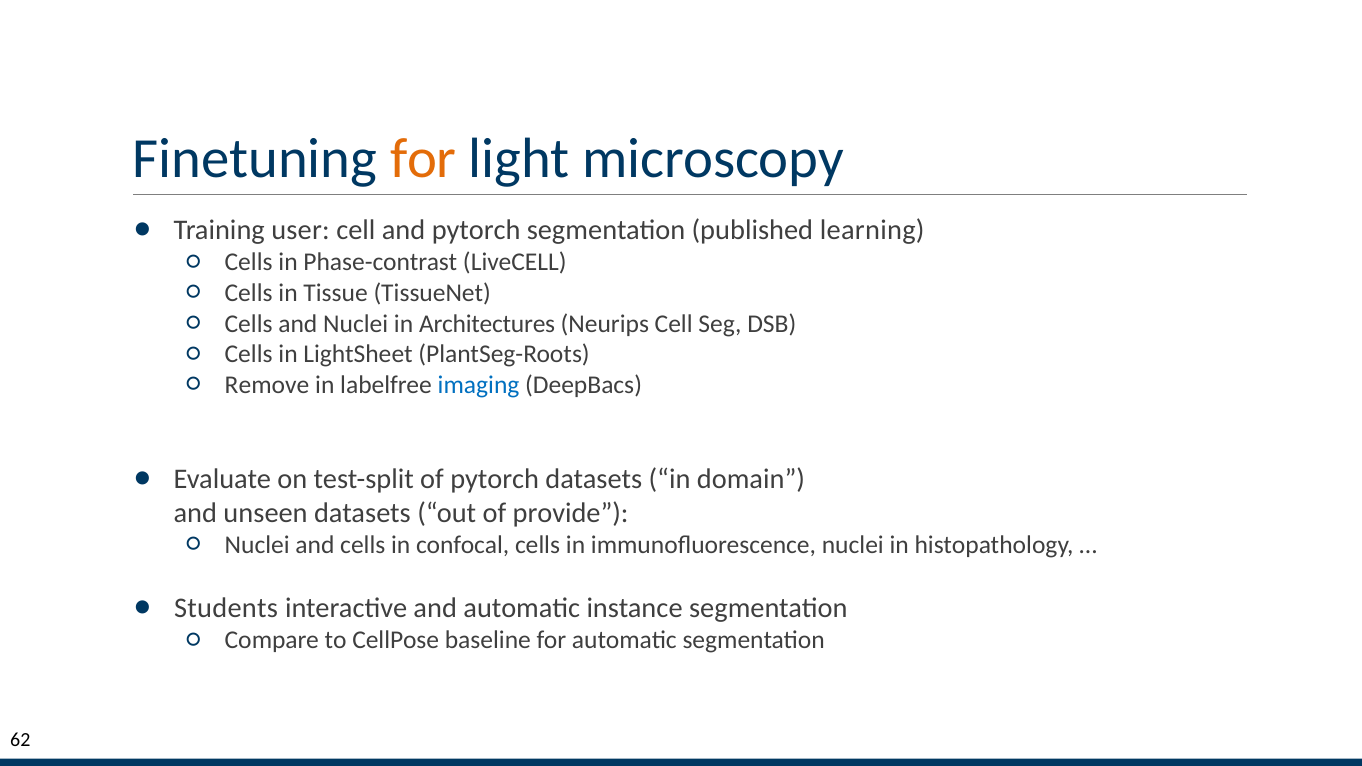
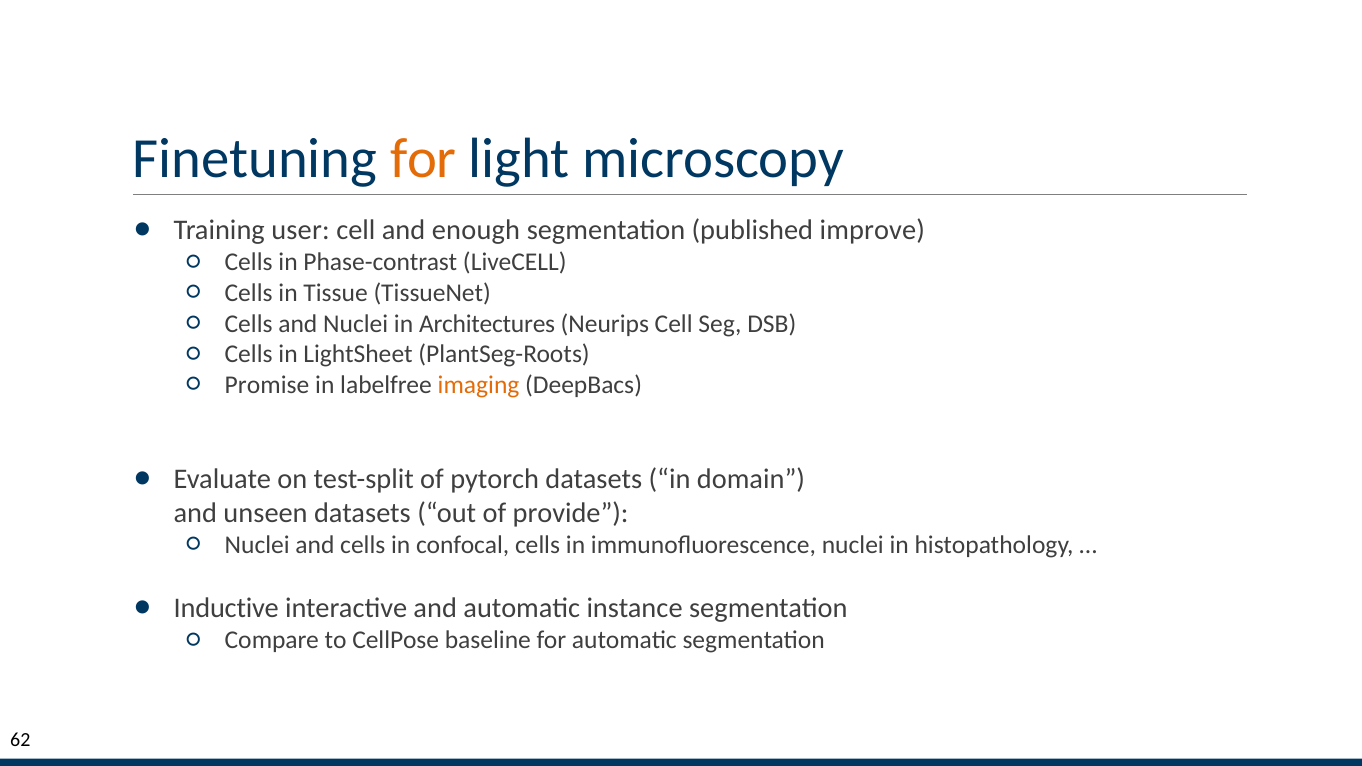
and pytorch: pytorch -> enough
learning: learning -> improve
Remove: Remove -> Promise
imaging colour: blue -> orange
Students: Students -> Inductive
